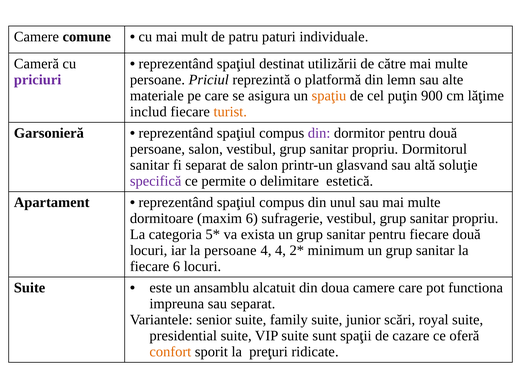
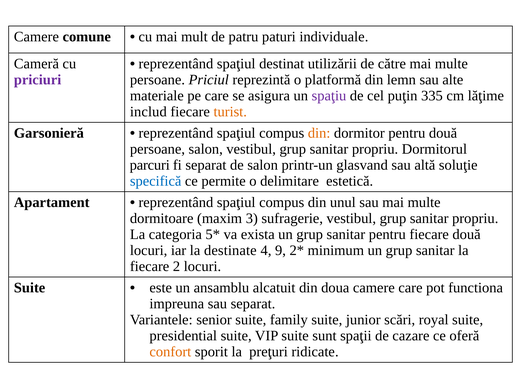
spaţiu colour: orange -> purple
900: 900 -> 335
din at (319, 133) colour: purple -> orange
sanitar at (150, 165): sanitar -> parcuri
specifică colour: purple -> blue
maxim 6: 6 -> 3
la persoane: persoane -> destinate
4 4: 4 -> 9
fiecare 6: 6 -> 2
